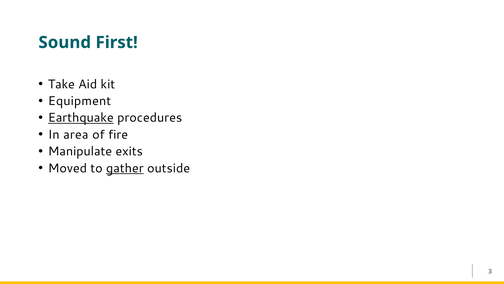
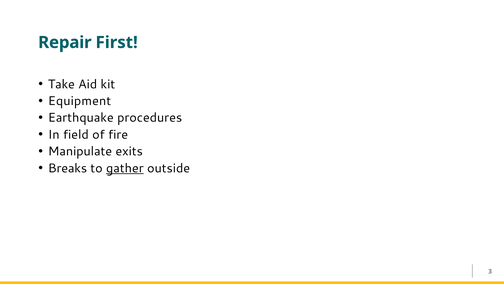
Sound: Sound -> Repair
Earthquake underline: present -> none
area: area -> field
Moved: Moved -> Breaks
